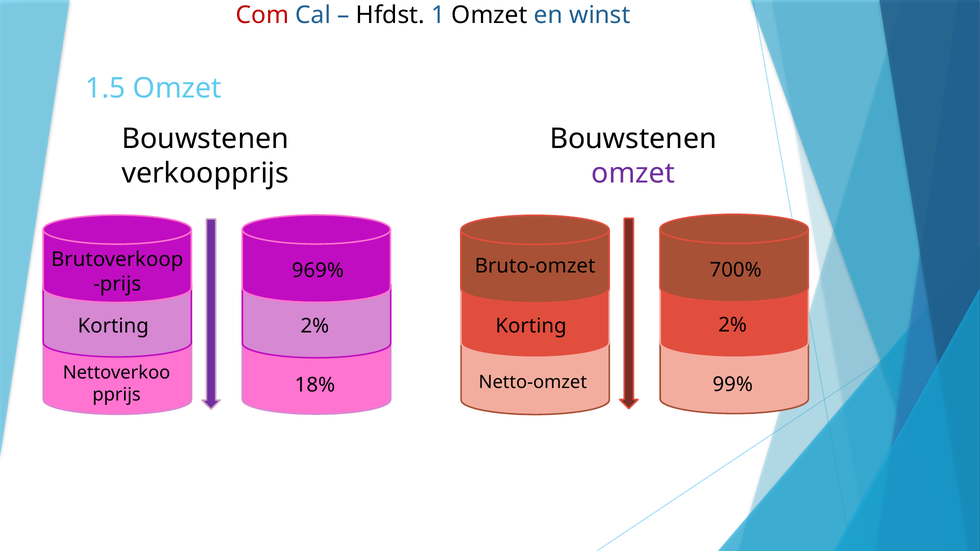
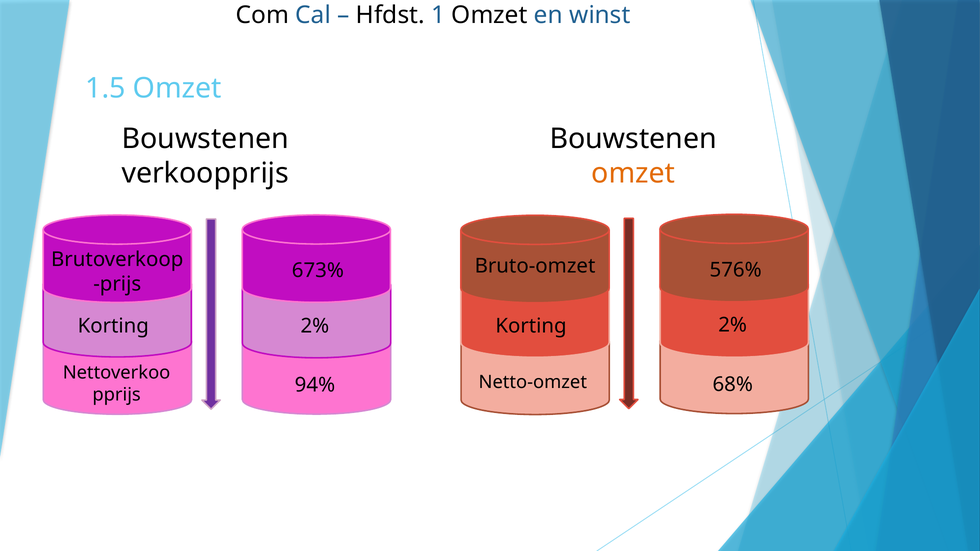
Com colour: red -> black
omzet at (633, 173) colour: purple -> orange
700%: 700% -> 576%
969%: 969% -> 673%
99%: 99% -> 68%
18%: 18% -> 94%
